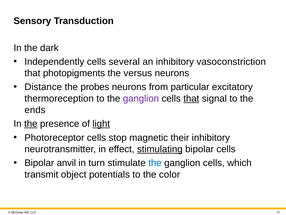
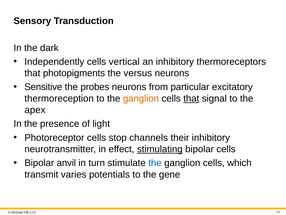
several: several -> vertical
vasoconstriction: vasoconstriction -> thermoreceptors
Distance: Distance -> Sensitive
ganglion at (141, 98) colour: purple -> orange
ends: ends -> apex
the at (31, 124) underline: present -> none
light underline: present -> none
magnetic: magnetic -> channels
object: object -> varies
color: color -> gene
